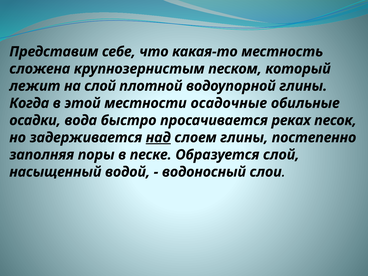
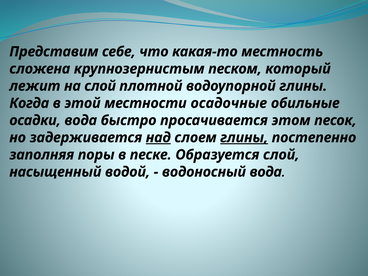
реках: реках -> этом
глины at (244, 138) underline: none -> present
водоносный слои: слои -> вода
